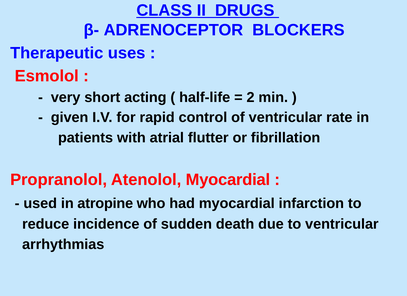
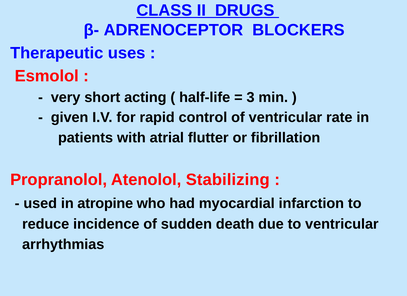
2: 2 -> 3
Atenolol Myocardial: Myocardial -> Stabilizing
